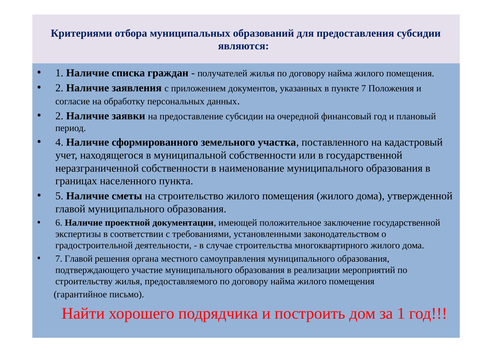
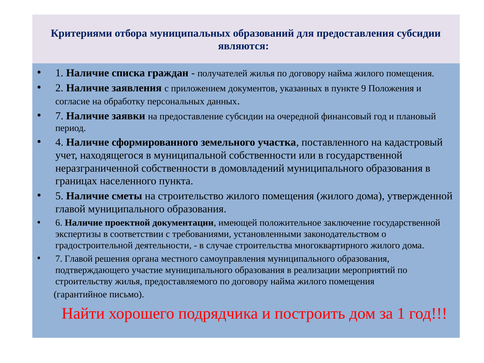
пункте 7: 7 -> 9
2 at (59, 116): 2 -> 7
наименование: наименование -> домовладений
